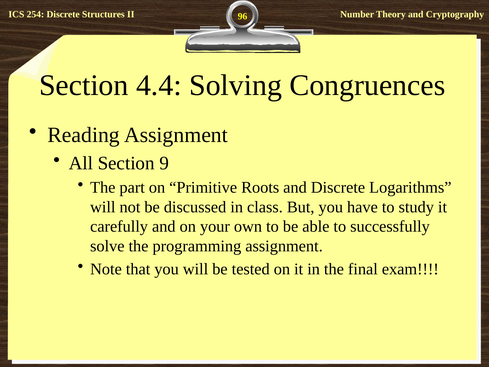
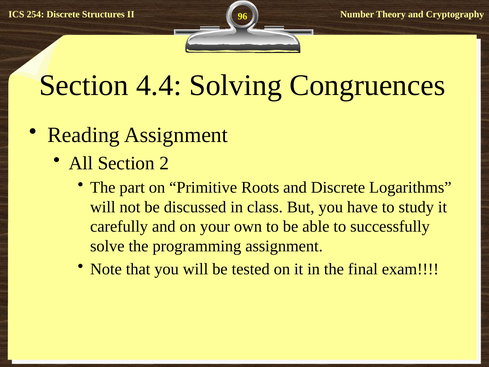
9: 9 -> 2
